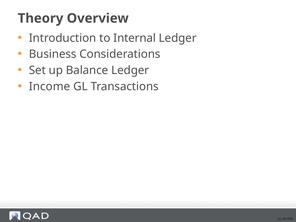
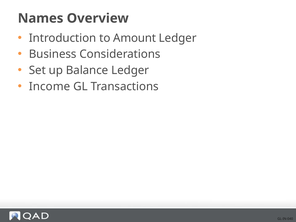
Theory: Theory -> Names
Internal: Internal -> Amount
